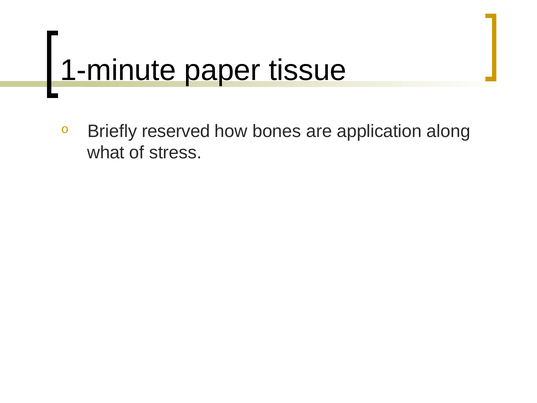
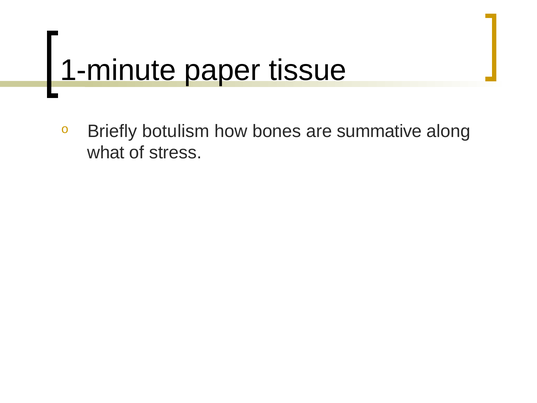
reserved: reserved -> botulism
application: application -> summative
